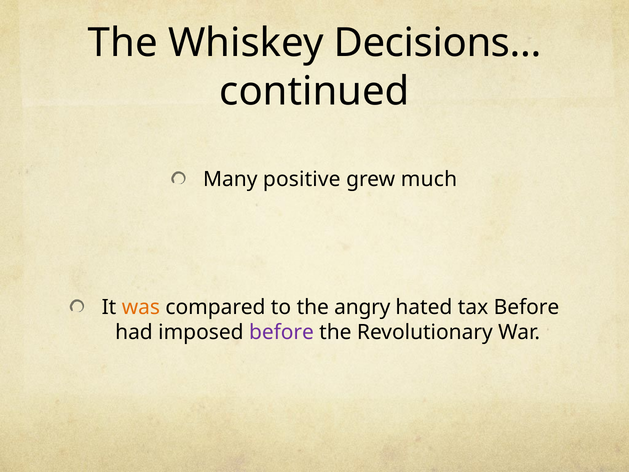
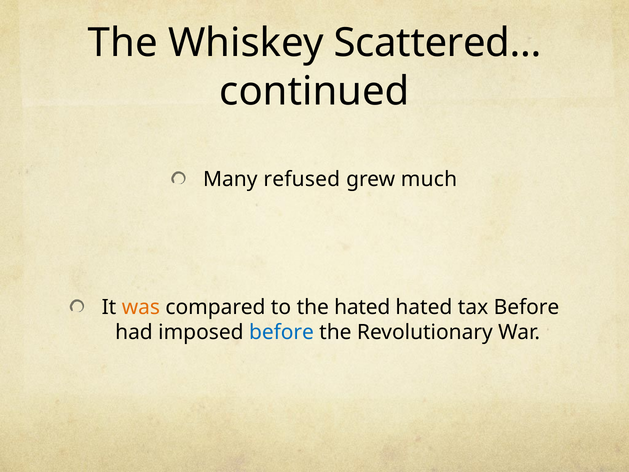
Decisions…: Decisions… -> Scattered…
positive: positive -> refused
the angry: angry -> hated
before at (281, 332) colour: purple -> blue
